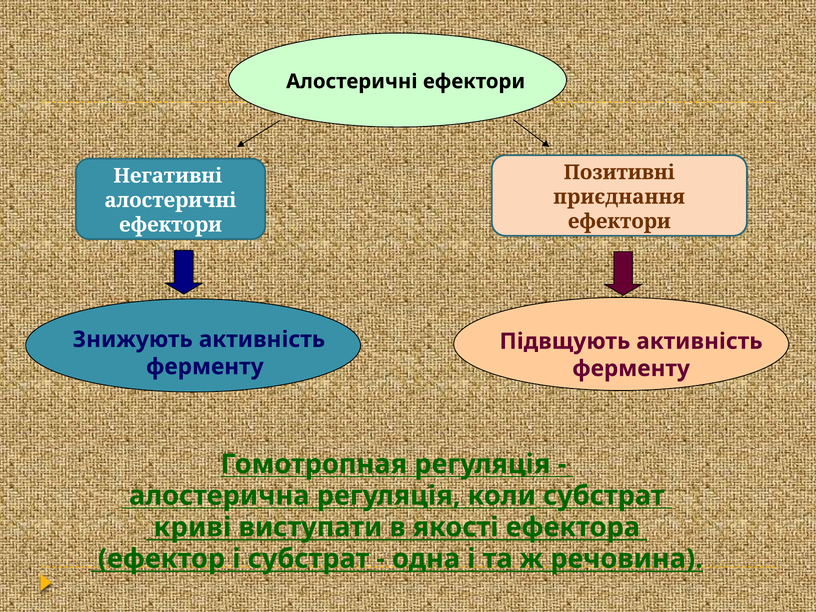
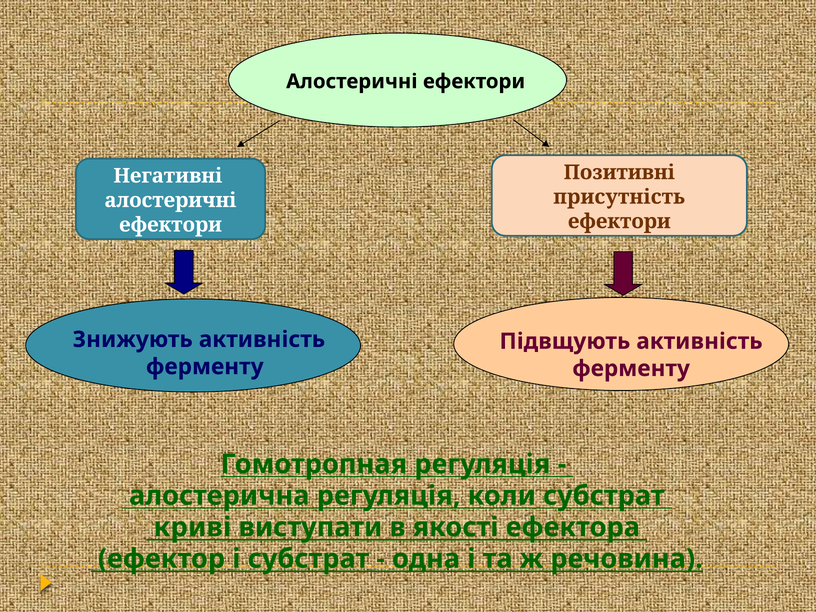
приєднання: приєднання -> присутність
